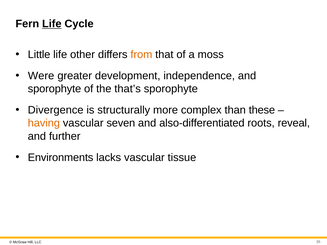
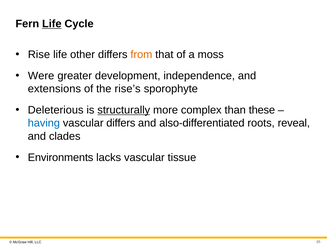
Little: Little -> Rise
sporophyte at (54, 89): sporophyte -> extensions
that’s: that’s -> rise’s
Divergence: Divergence -> Deleterious
structurally underline: none -> present
having colour: orange -> blue
vascular seven: seven -> differs
further: further -> clades
